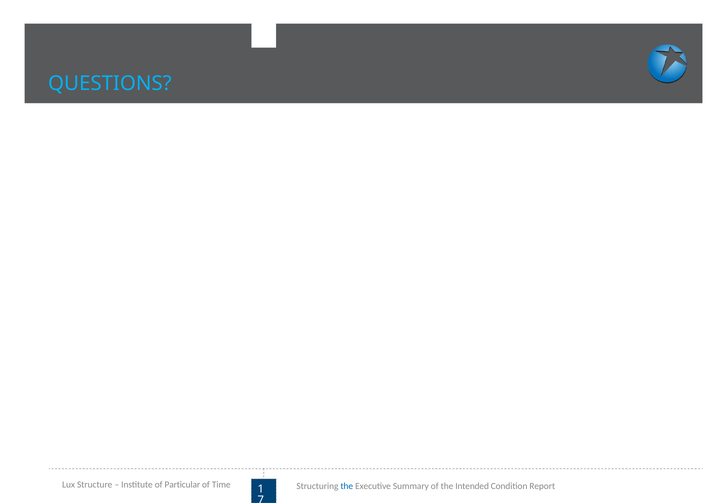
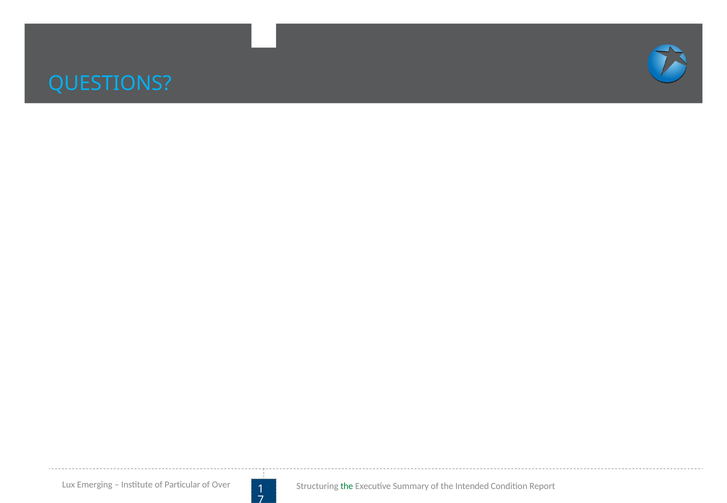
Structure: Structure -> Emerging
Time: Time -> Over
the at (347, 487) colour: blue -> green
